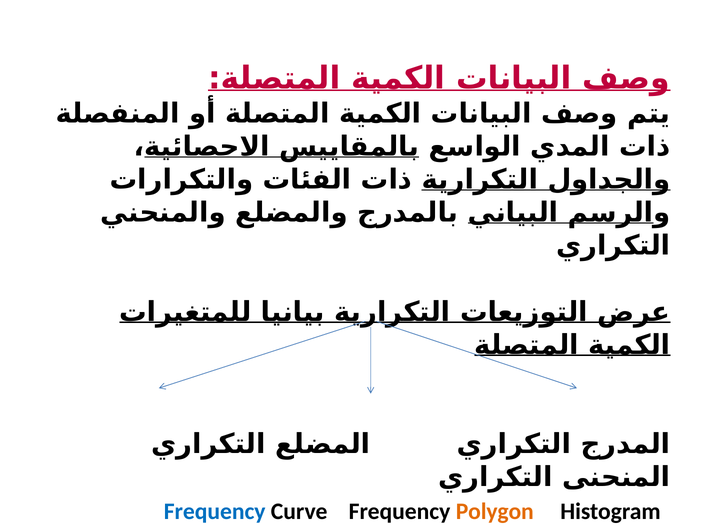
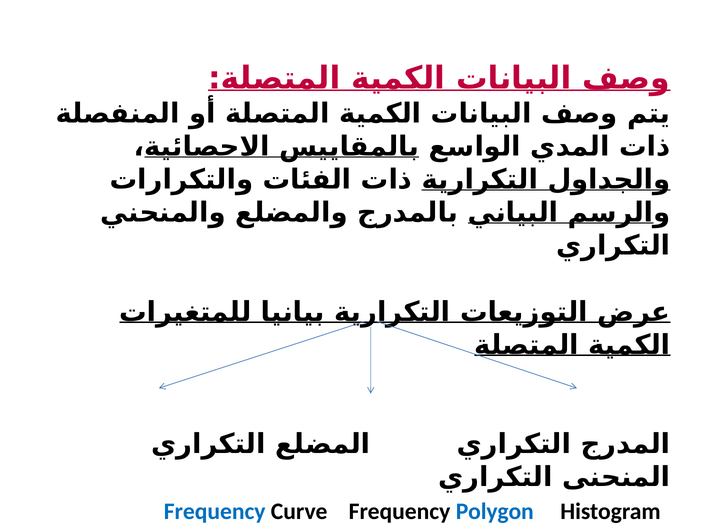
Polygon colour: orange -> blue
